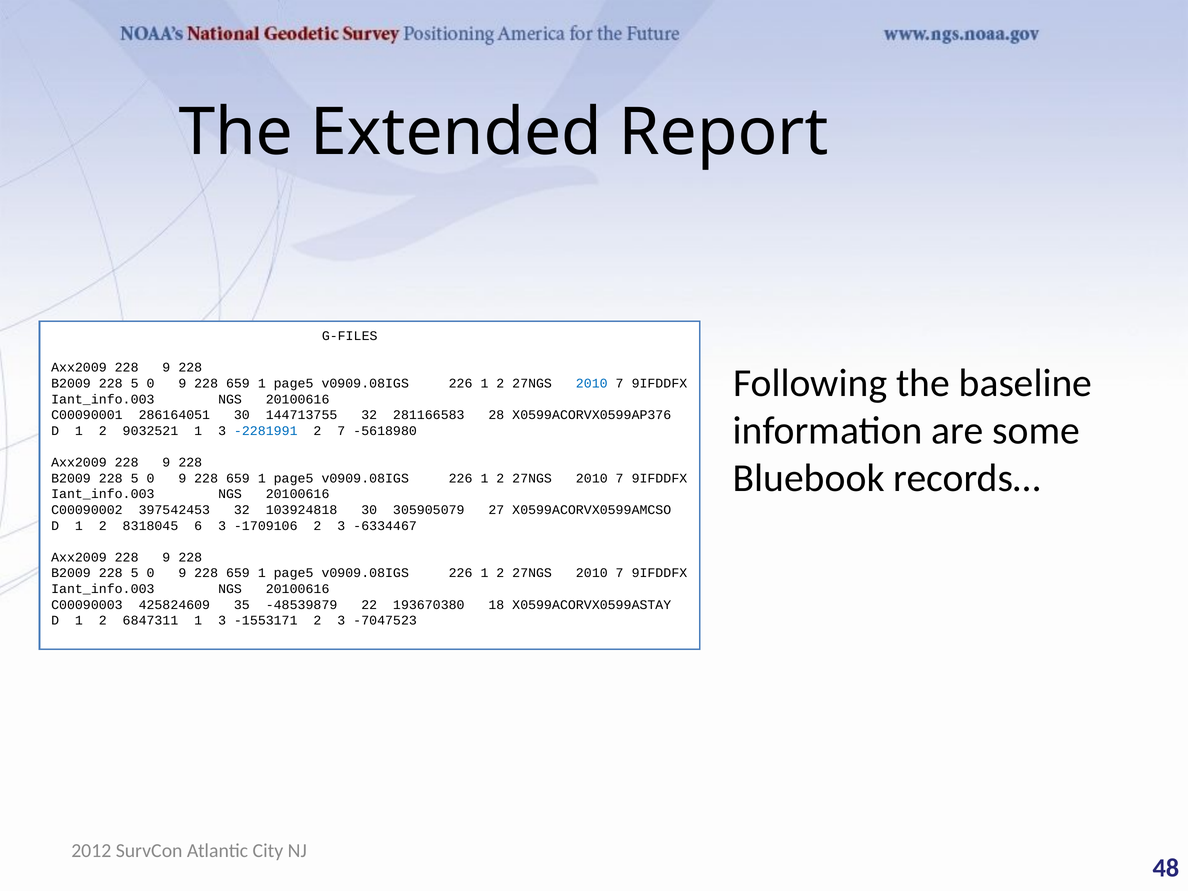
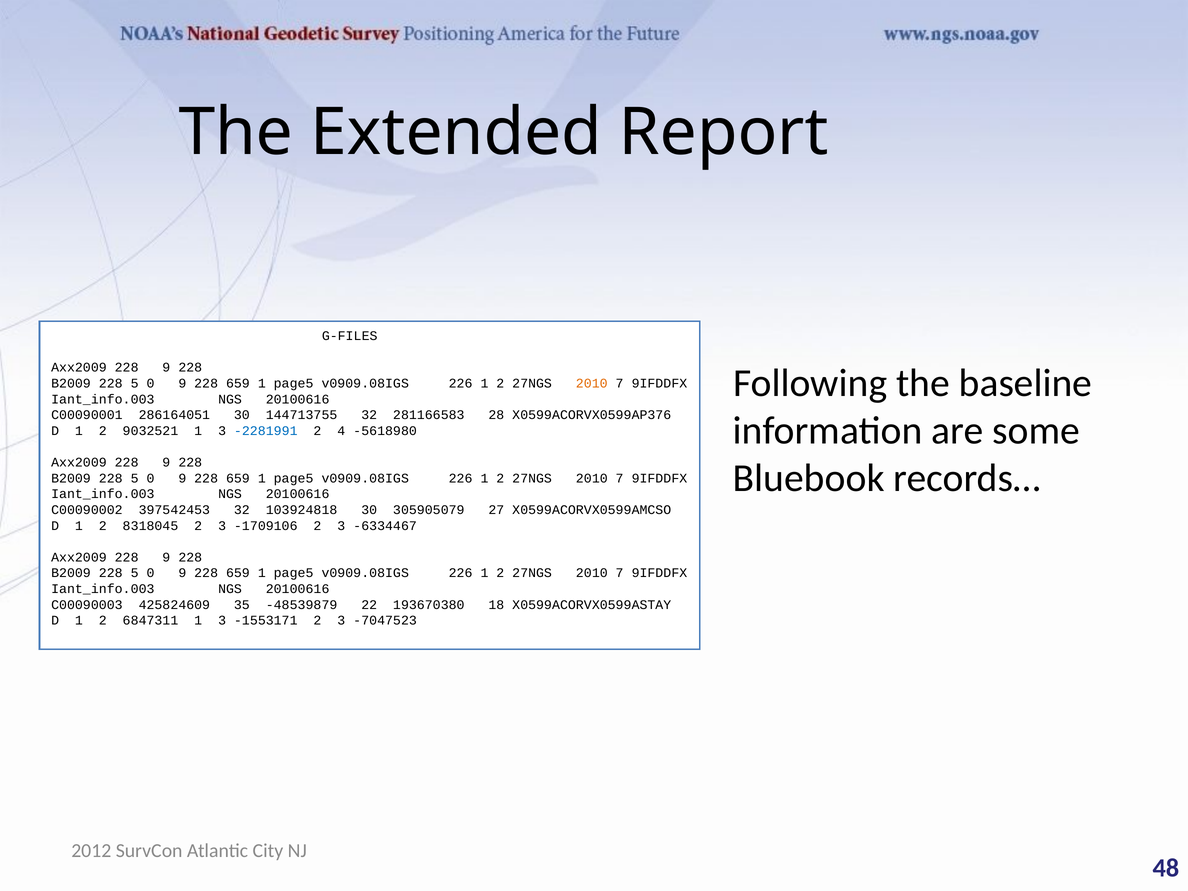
2010 at (592, 383) colour: blue -> orange
2 7: 7 -> 4
8318045 6: 6 -> 2
